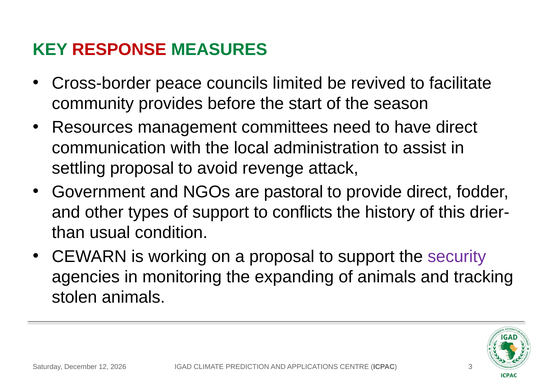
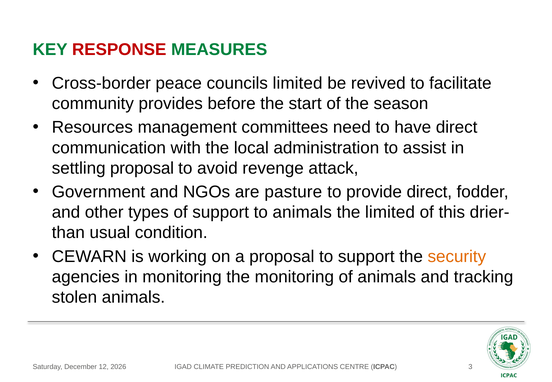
pastoral: pastoral -> pasture
to conflicts: conflicts -> animals
the history: history -> limited
security colour: purple -> orange
the expanding: expanding -> monitoring
